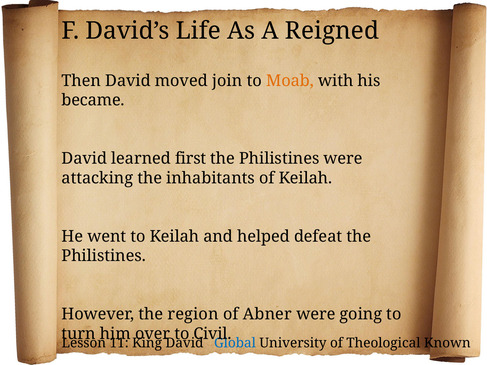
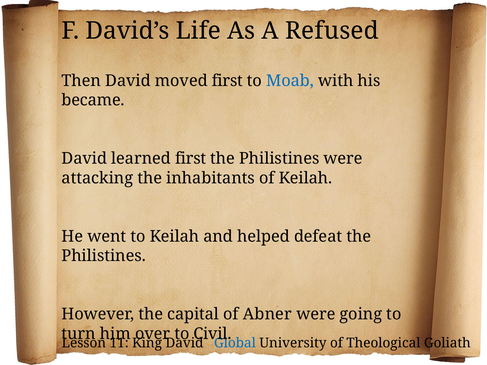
Reigned: Reigned -> Refused
moved join: join -> first
Moab colour: orange -> blue
region: region -> capital
Known: Known -> Goliath
